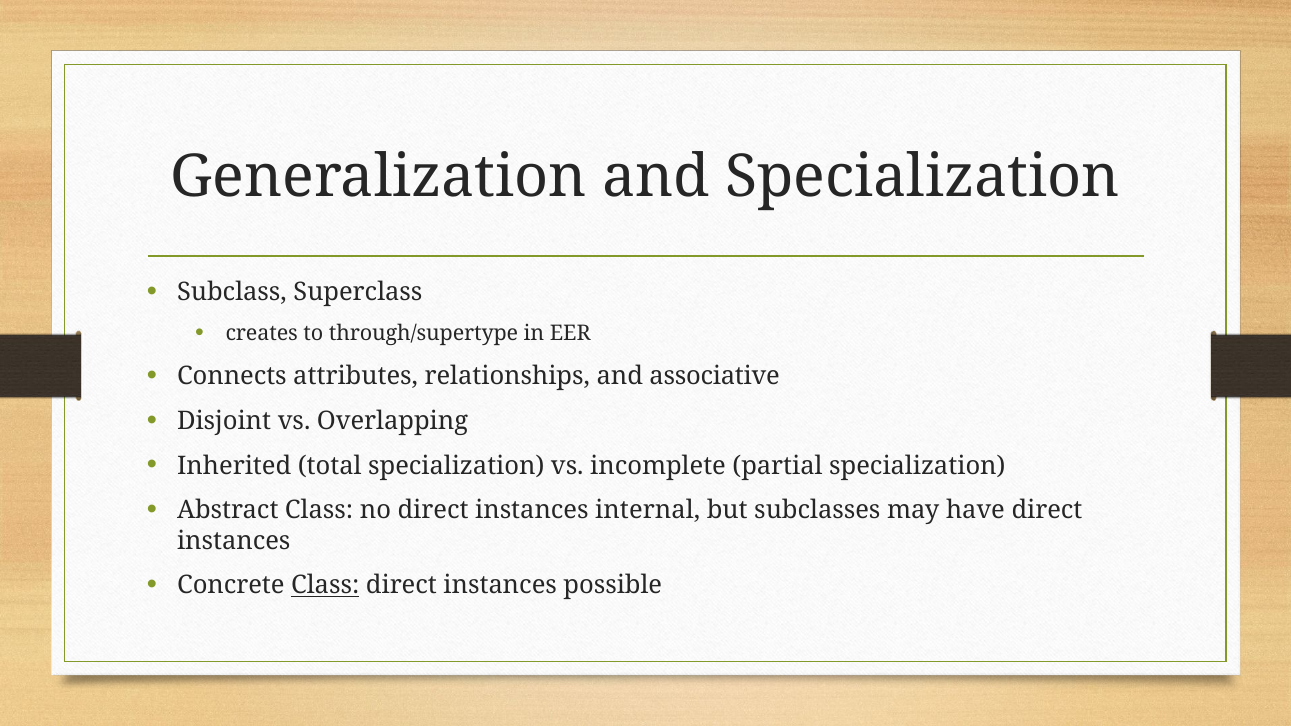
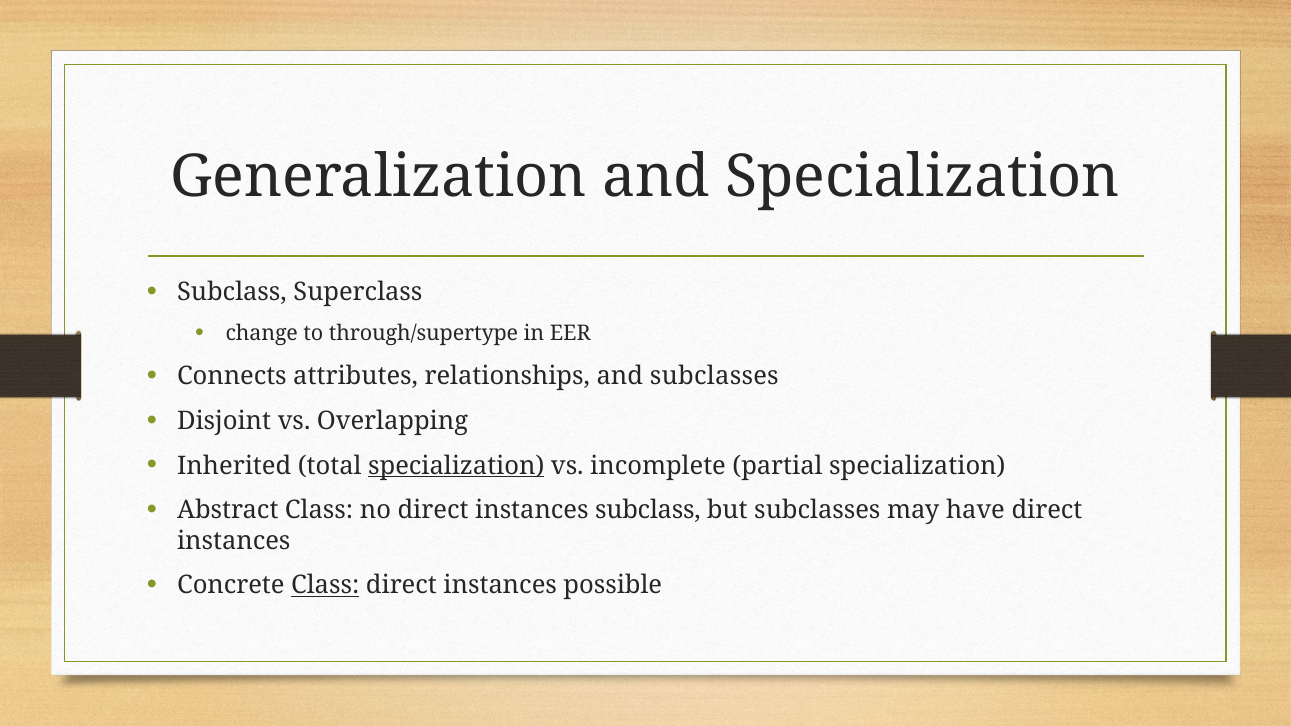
creates: creates -> change
and associative: associative -> subclasses
specialization at (456, 466) underline: none -> present
instances internal: internal -> subclass
